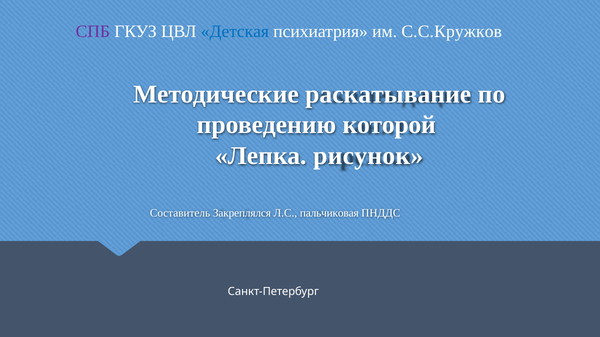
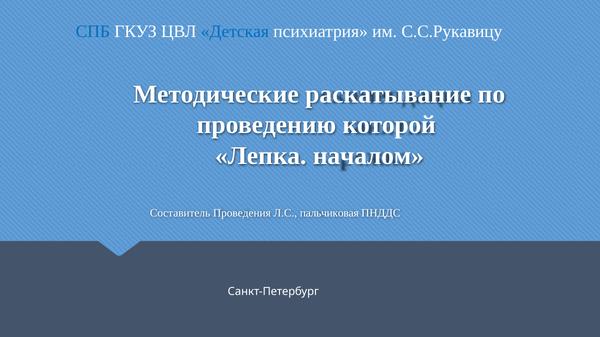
СПБ colour: purple -> blue
С.С.Кружков: С.С.Кружков -> С.С.Рукавицу
рисунок: рисунок -> началом
Закреплялся: Закреплялся -> Проведения
